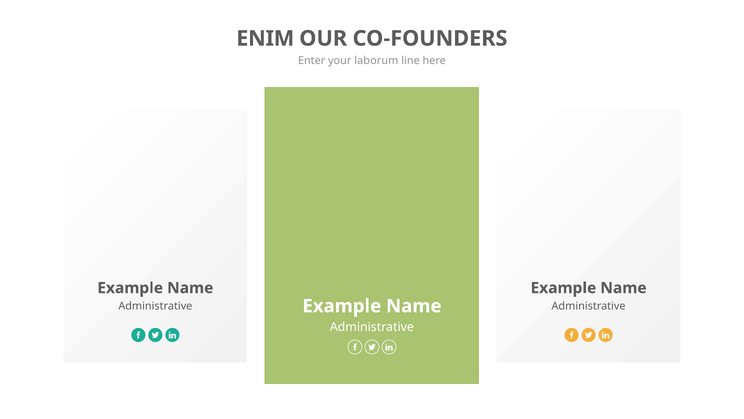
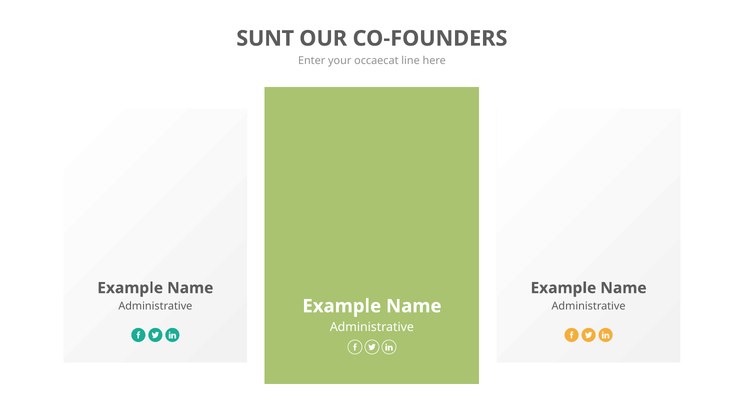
ENIM: ENIM -> SUNT
laborum: laborum -> occaecat
